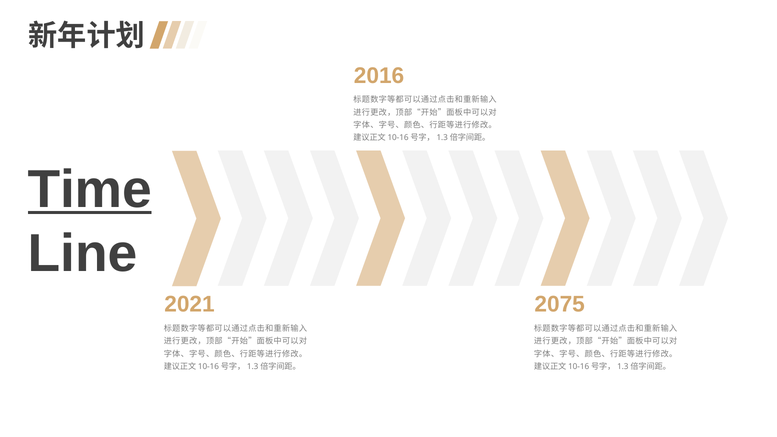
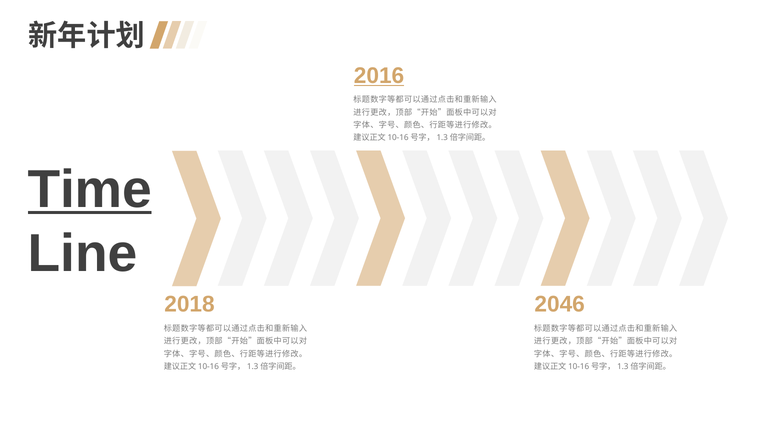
2016 underline: none -> present
2021: 2021 -> 2018
2075: 2075 -> 2046
